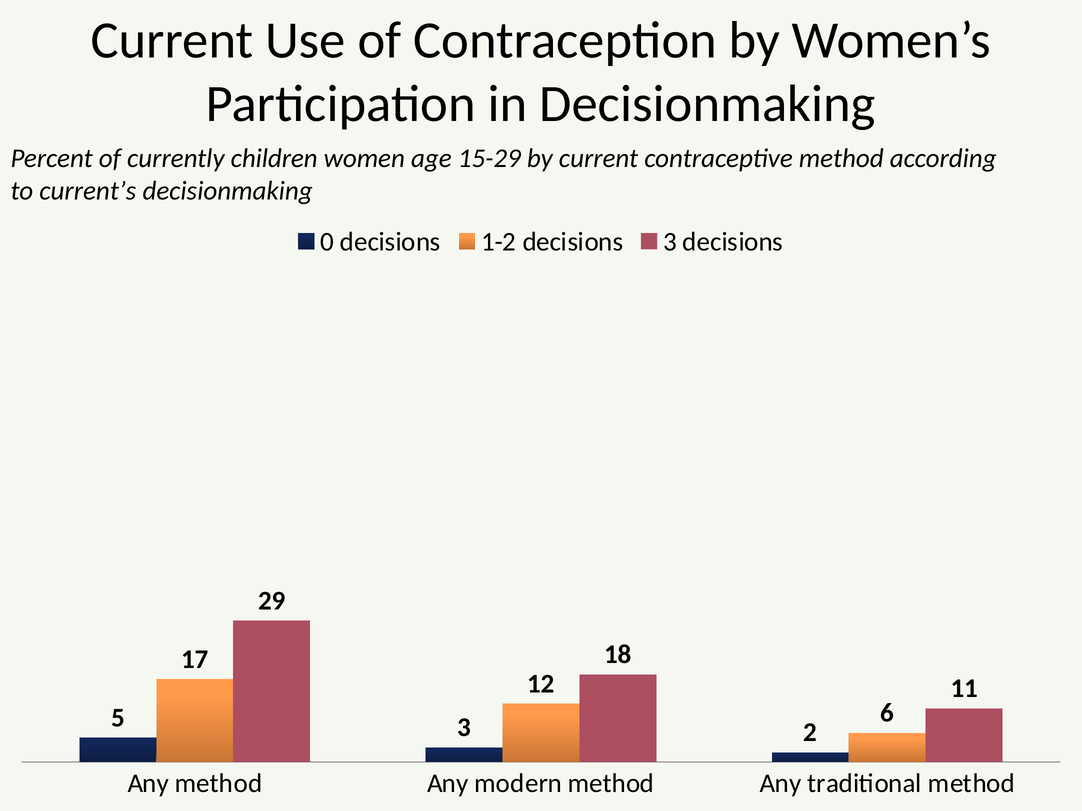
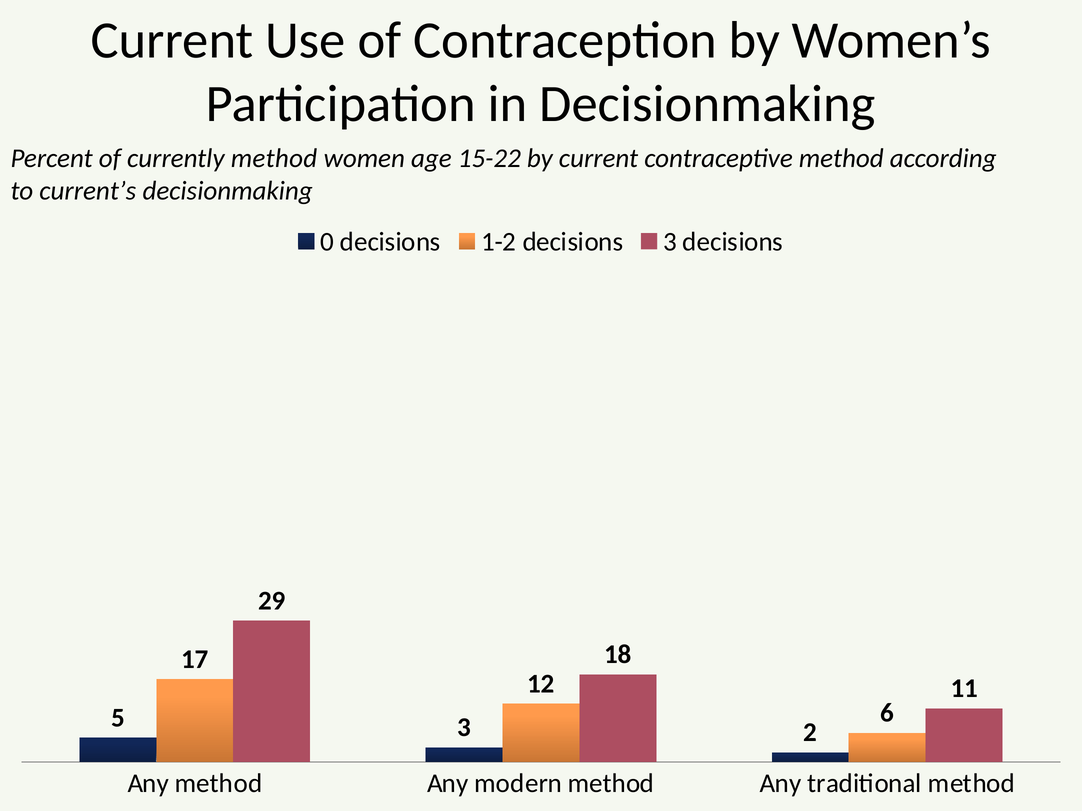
currently children: children -> method
15-29: 15-29 -> 15-22
